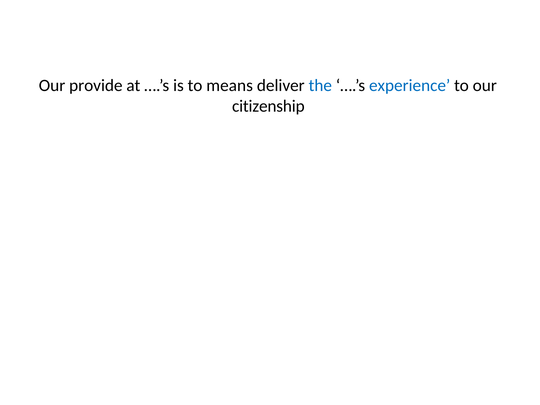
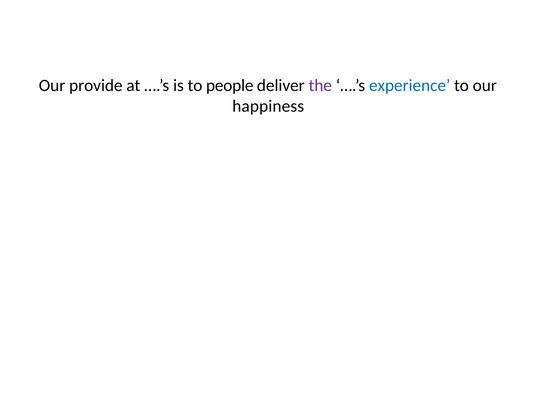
means: means -> people
the colour: blue -> purple
citizenship: citizenship -> happiness
